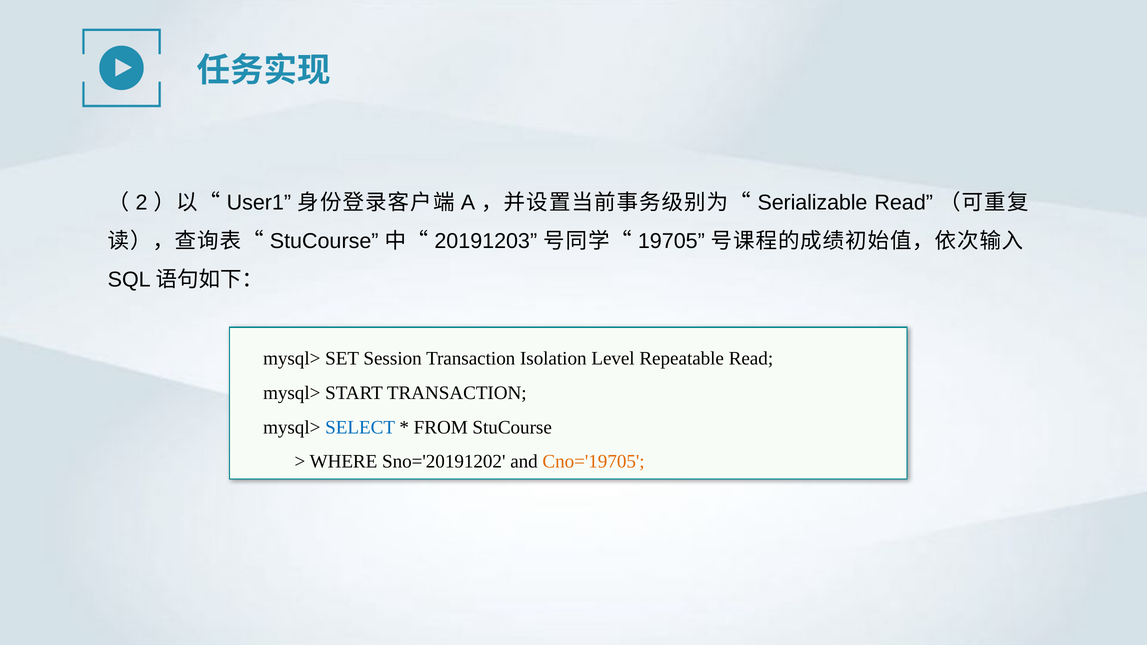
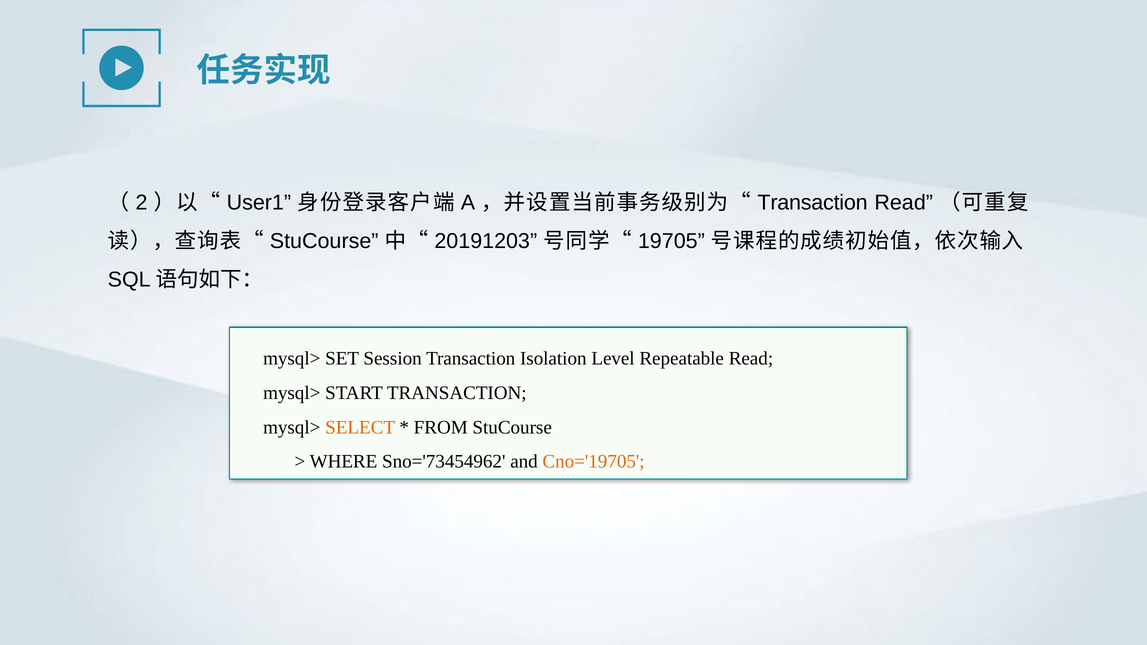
Serializable at (813, 203): Serializable -> Transaction
SELECT colour: blue -> orange
Sno='20191202: Sno='20191202 -> Sno='73454962
